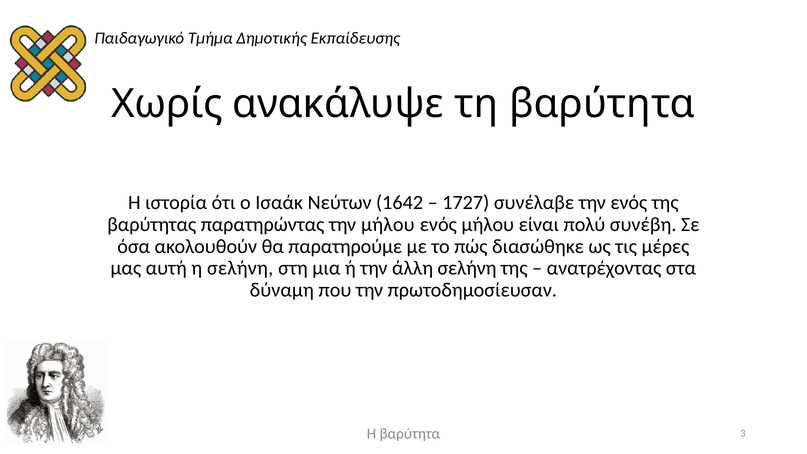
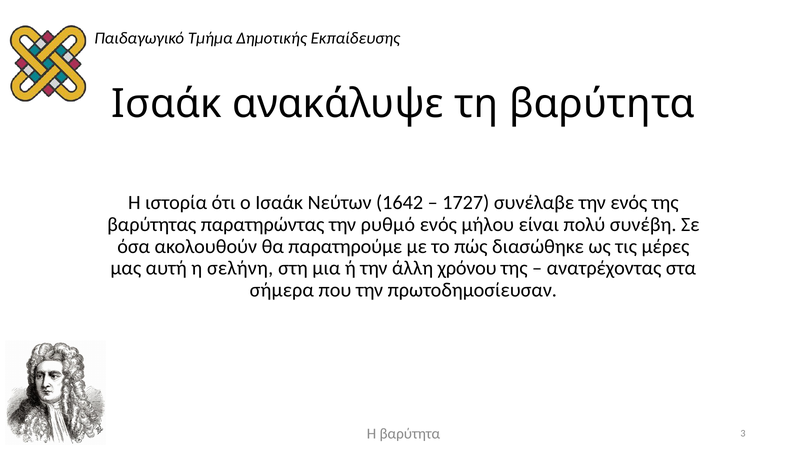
Χωρίς at (167, 104): Χωρίς -> Ισαάκ
την μήλου: μήλου -> ρυθμό
άλλη σελήνη: σελήνη -> χρόνου
δύναμη: δύναμη -> σήμερα
